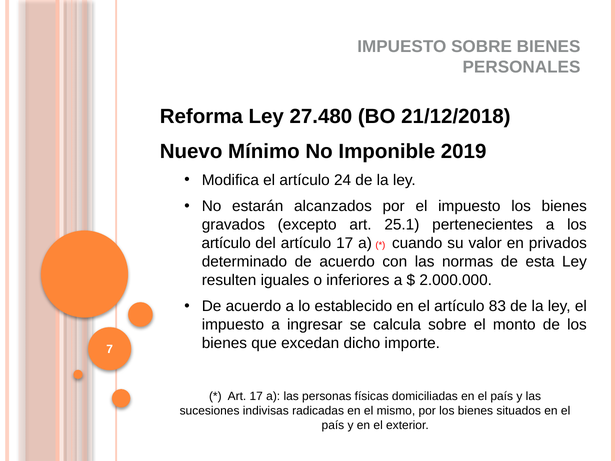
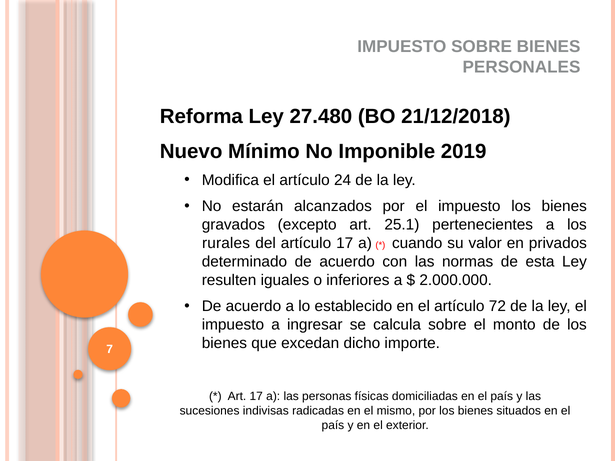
artículo at (226, 243): artículo -> rurales
83: 83 -> 72
